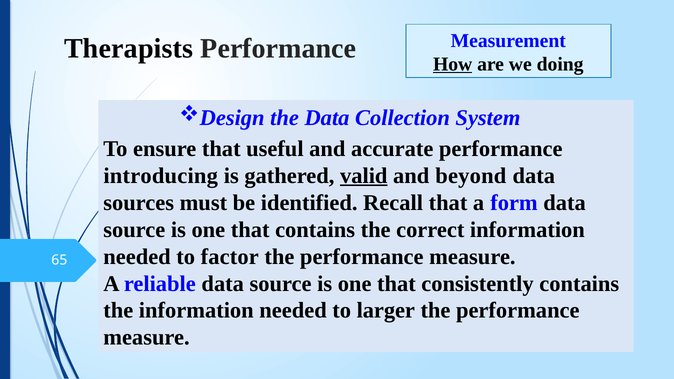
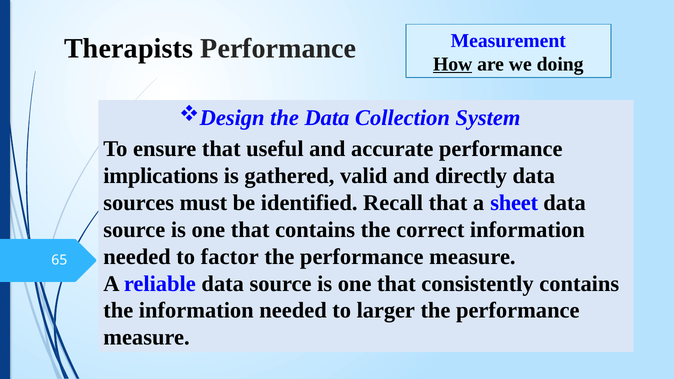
introducing: introducing -> implications
valid underline: present -> none
beyond: beyond -> directly
form: form -> sheet
